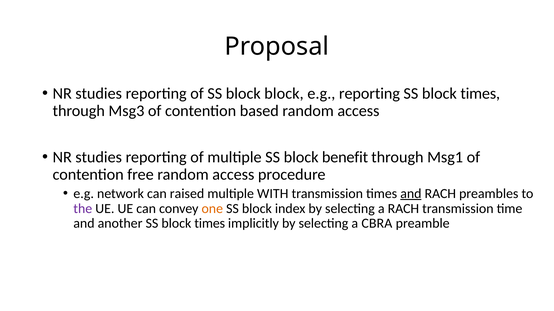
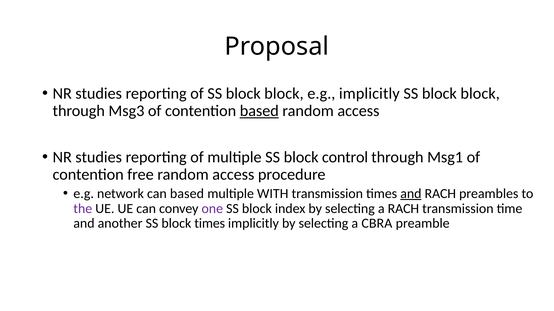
e.g reporting: reporting -> implicitly
times at (480, 94): times -> block
based at (259, 111) underline: none -> present
benefit: benefit -> control
can raised: raised -> based
one colour: orange -> purple
